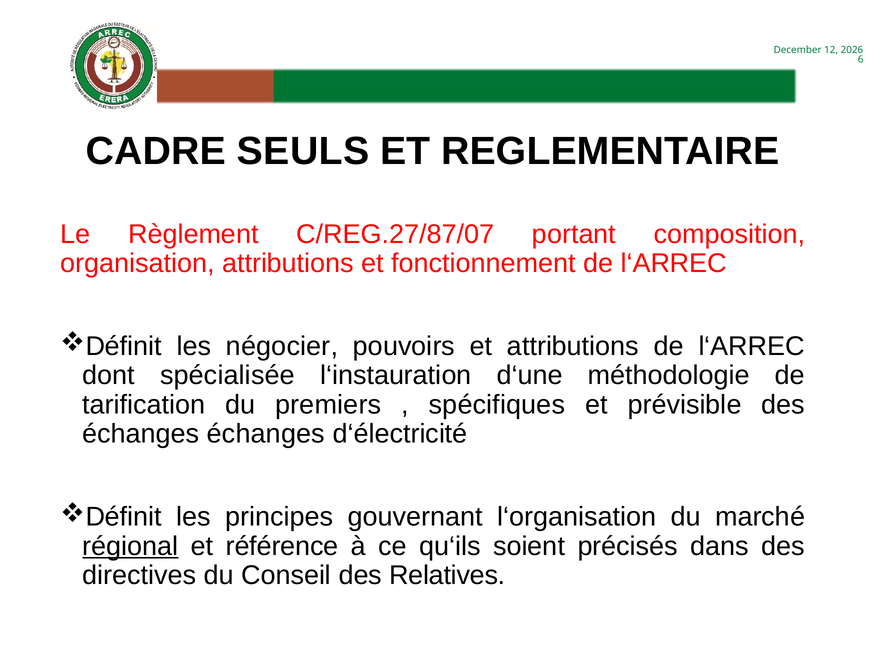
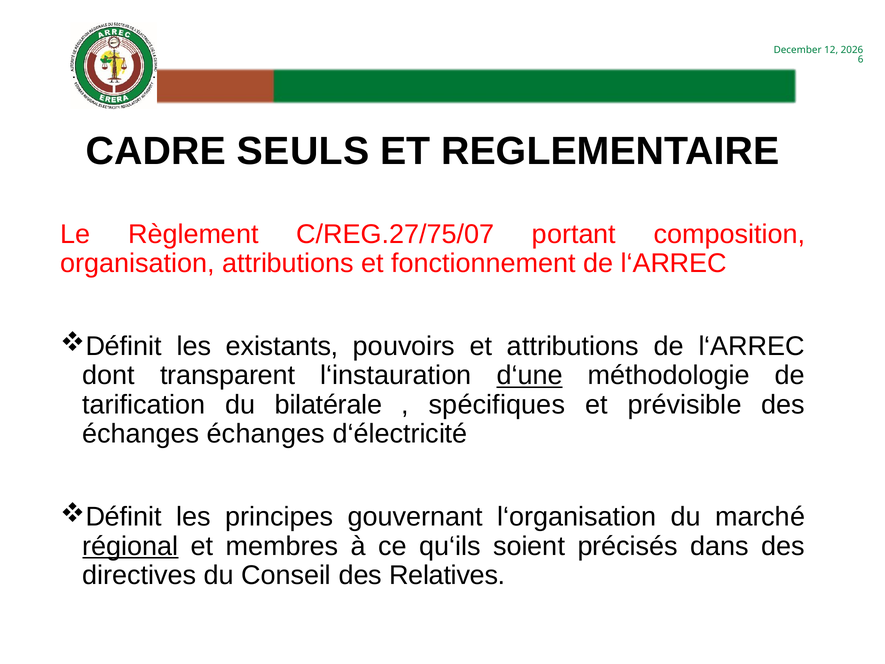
C/REG.27/87/07: C/REG.27/87/07 -> C/REG.27/75/07
négocier: négocier -> existants
spécialisée: spécialisée -> transparent
d‘une underline: none -> present
premiers: premiers -> bilatérale
référence: référence -> membres
